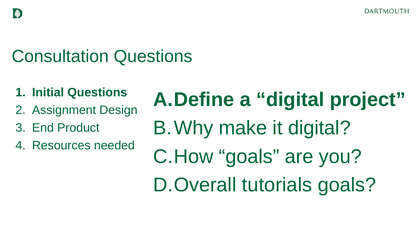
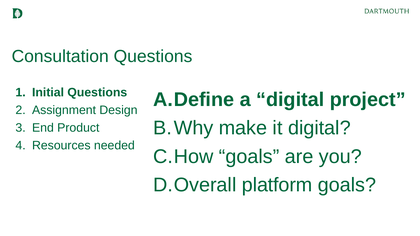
tutorials: tutorials -> platform
